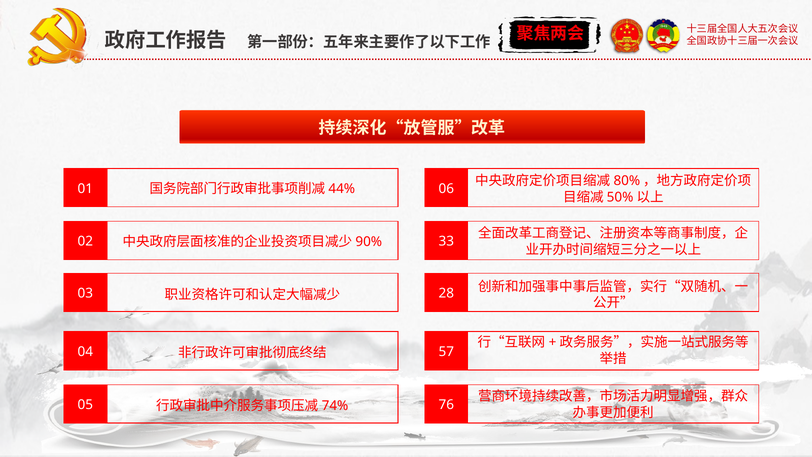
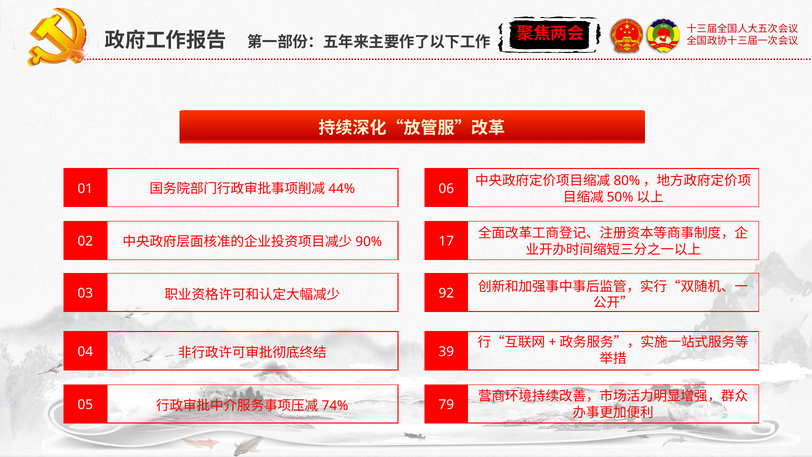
33: 33 -> 17
28: 28 -> 92
57: 57 -> 39
76: 76 -> 79
